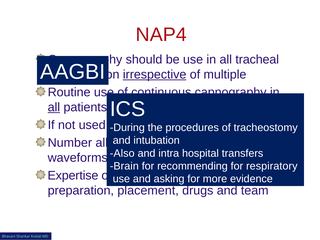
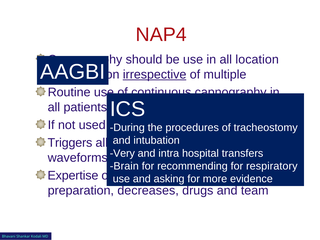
tracheal: tracheal -> location
all at (54, 107) underline: present -> none
Number: Number -> Triggers
Also: Also -> Very
placement: placement -> decreases
